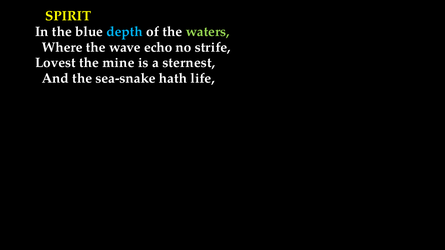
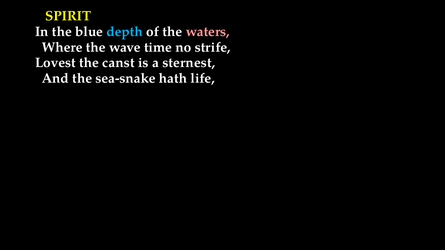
waters colour: light green -> pink
echo: echo -> time
mine: mine -> canst
